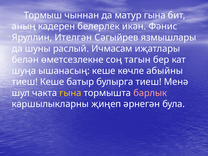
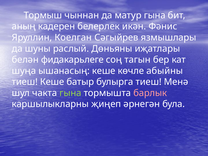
Ителгән: Ителгән -> Коелган
Ичмасам: Ичмасам -> Дөньяны
өметсезлекне: өметсезлекне -> фидакарьлеге
гына at (70, 93) colour: yellow -> light green
